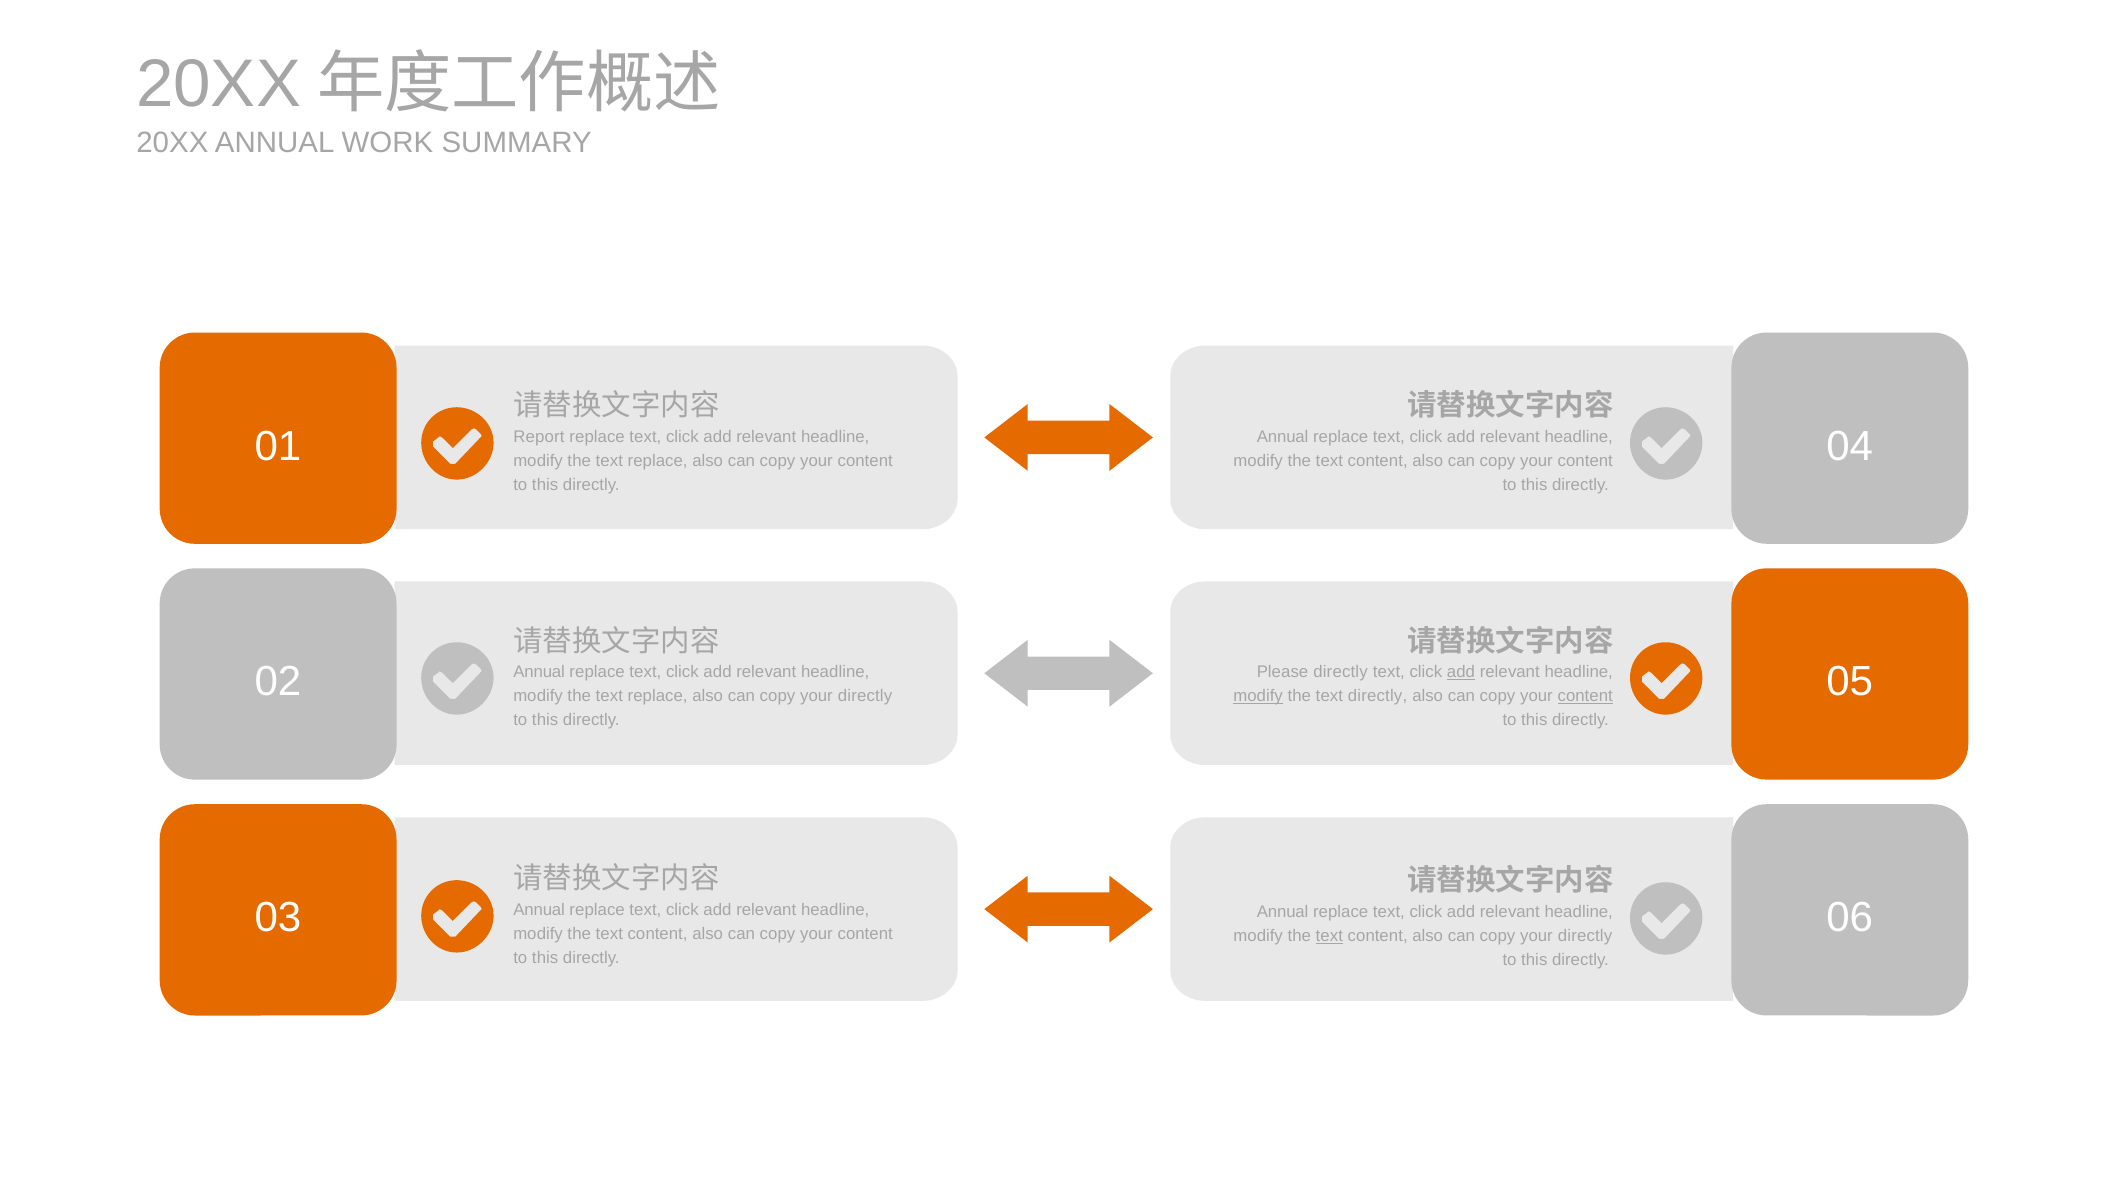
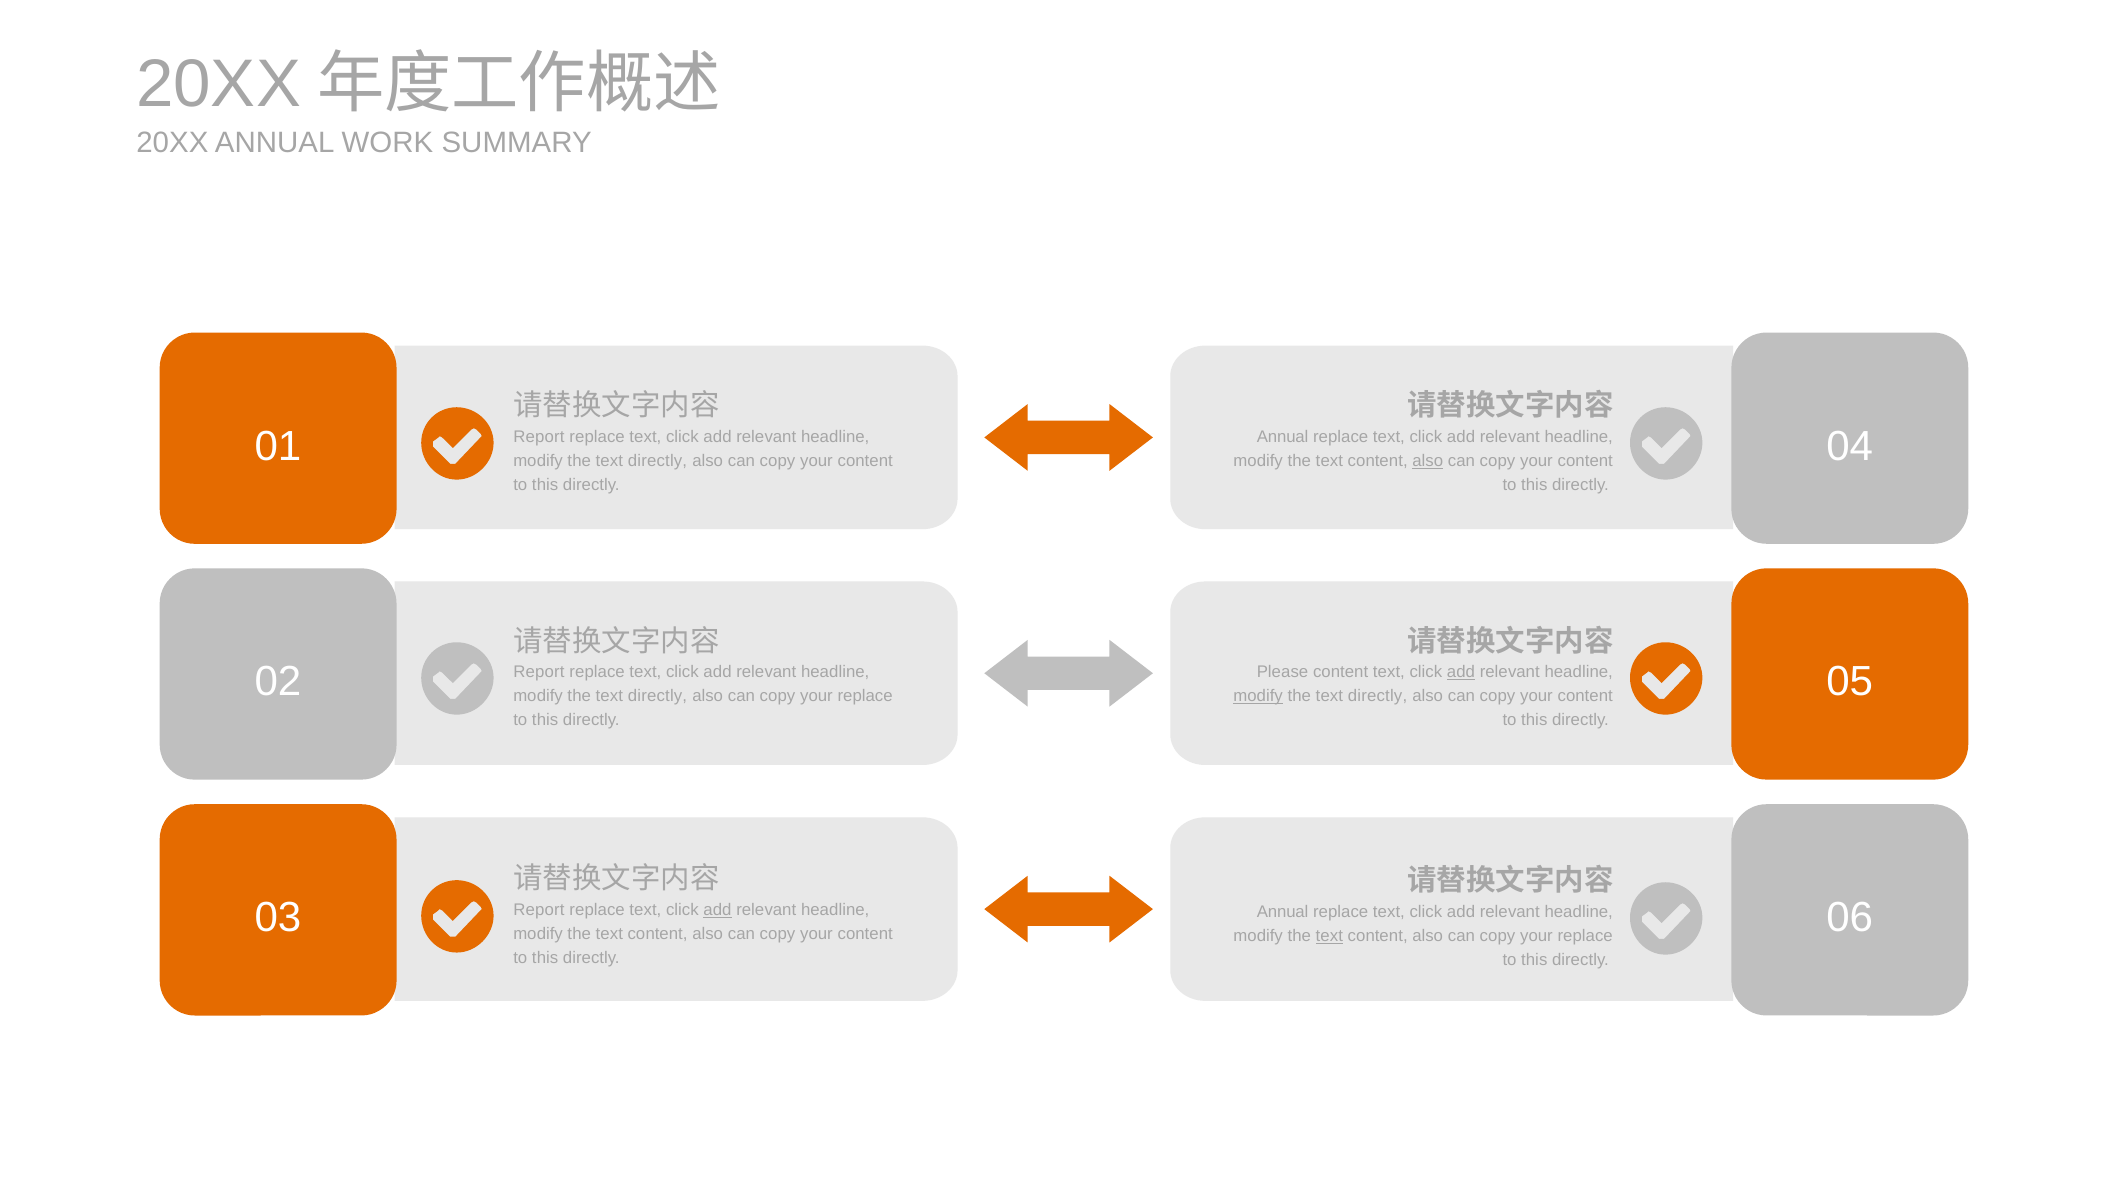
replace at (658, 461): replace -> directly
also at (1428, 461) underline: none -> present
Annual at (539, 672): Annual -> Report
Please directly: directly -> content
replace at (658, 696): replace -> directly
directly at (865, 696): directly -> replace
content at (1585, 696) underline: present -> none
Annual at (539, 910): Annual -> Report
add at (717, 910) underline: none -> present
directly at (1585, 936): directly -> replace
